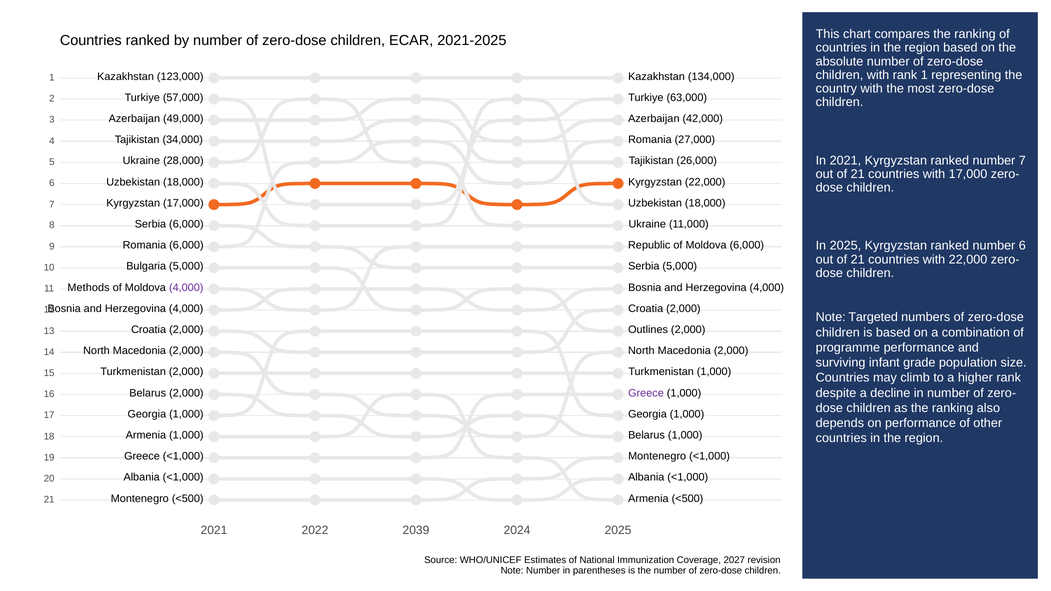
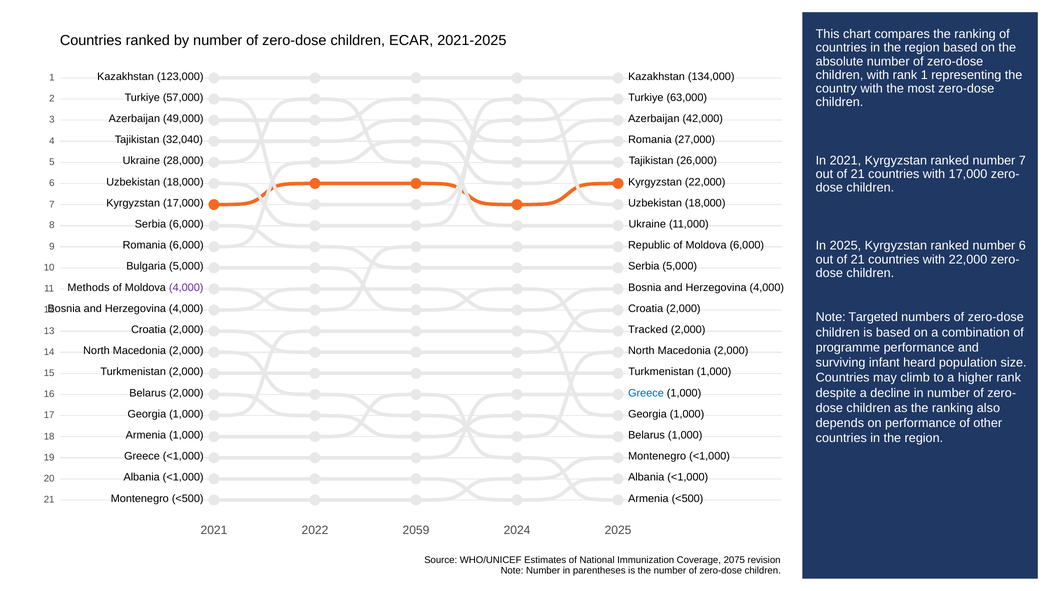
34,000: 34,000 -> 32,040
Outlines: Outlines -> Tracked
grade: grade -> heard
Greece at (646, 393) colour: purple -> blue
2039: 2039 -> 2059
2027: 2027 -> 2075
